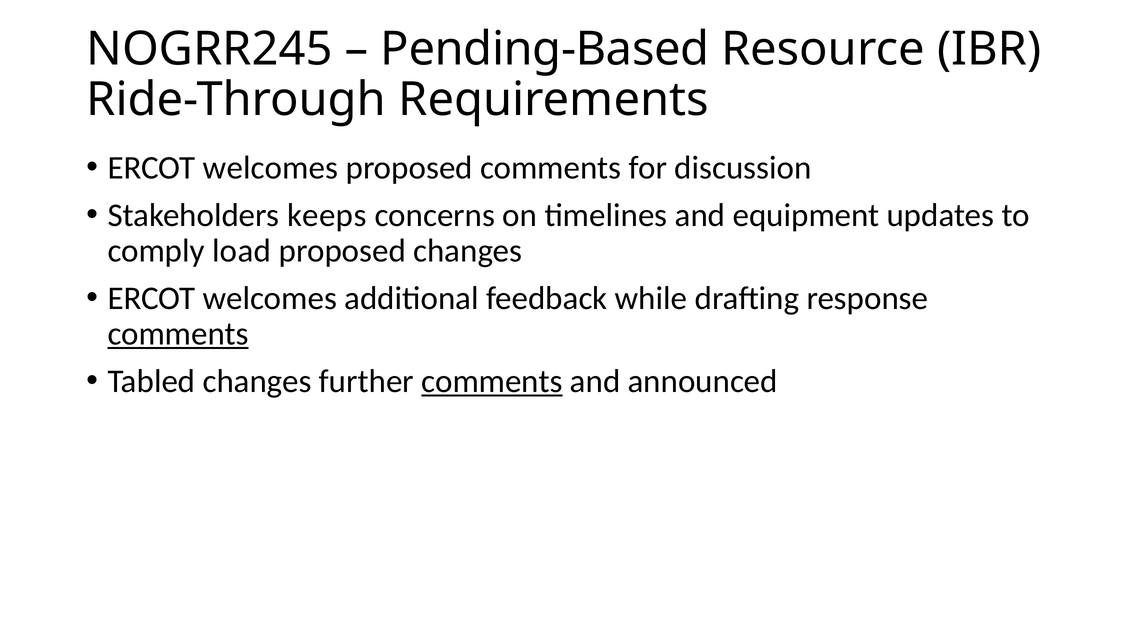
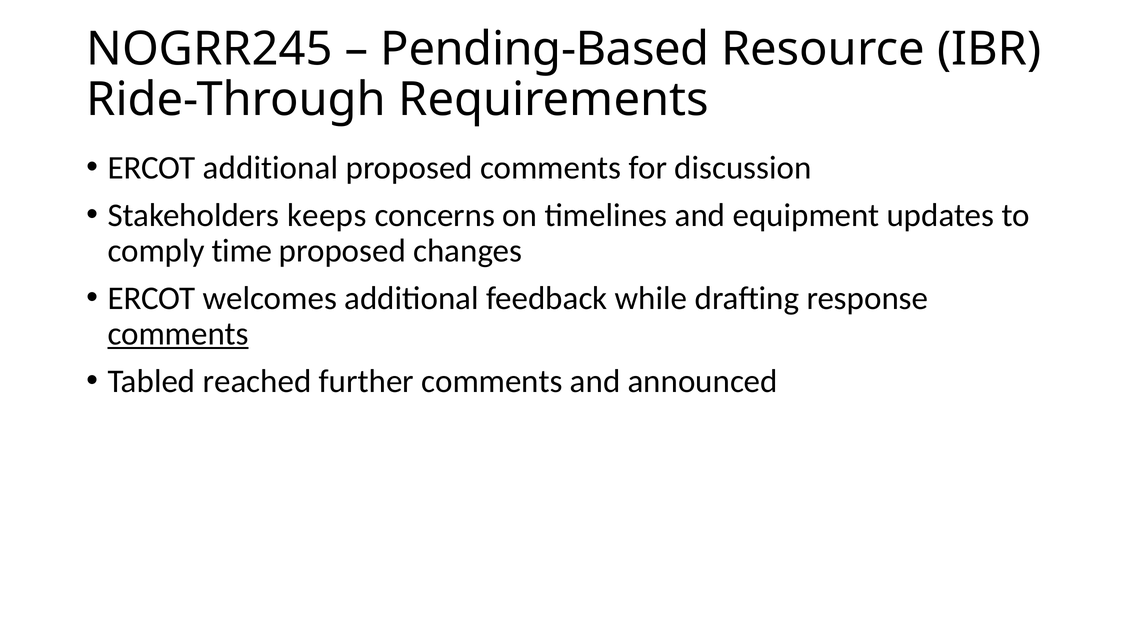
welcomes at (271, 168): welcomes -> additional
load: load -> time
Tabled changes: changes -> reached
comments at (492, 381) underline: present -> none
